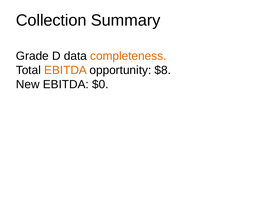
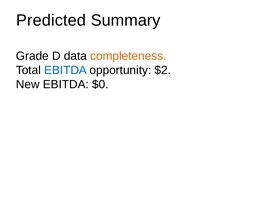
Collection: Collection -> Predicted
EBITDA at (66, 70) colour: orange -> blue
$8: $8 -> $2
